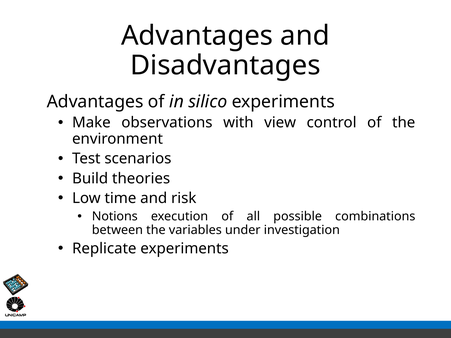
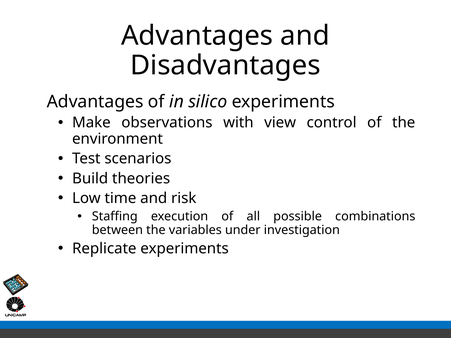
Notions: Notions -> Staffing
